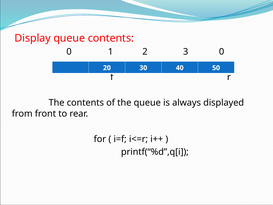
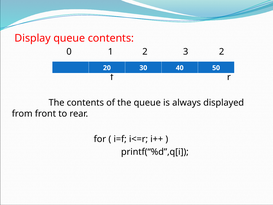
3 0: 0 -> 2
